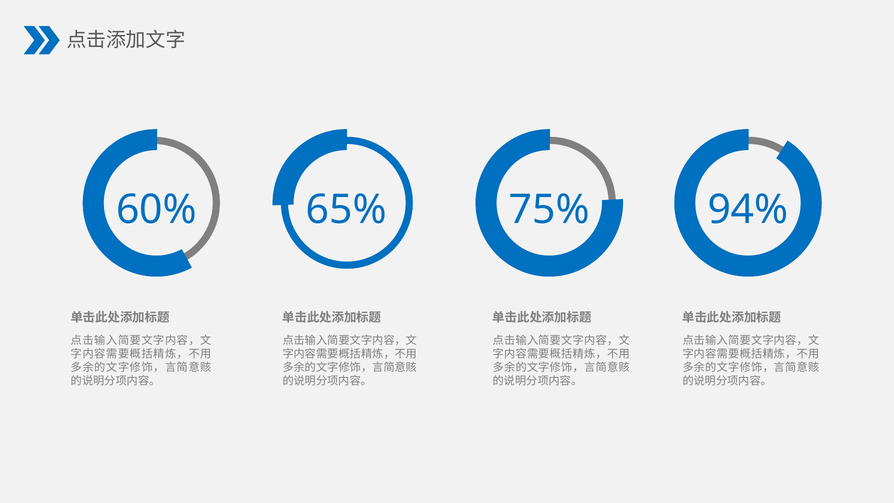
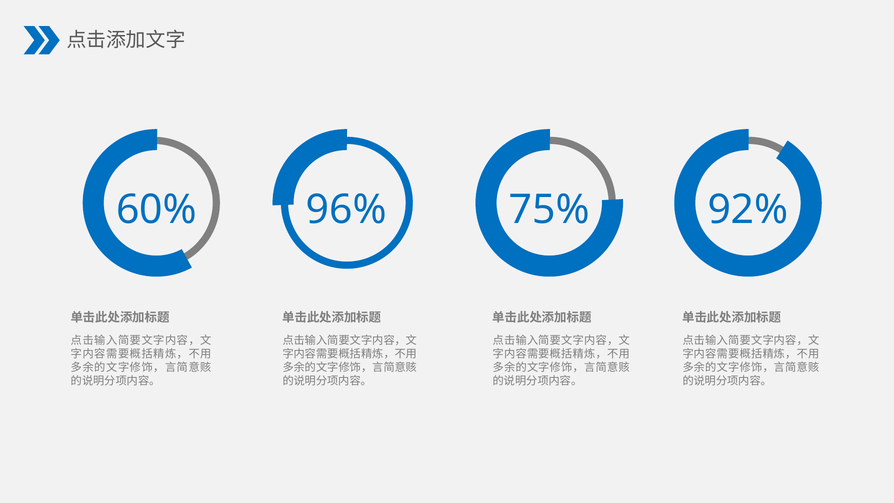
65%: 65% -> 96%
94%: 94% -> 92%
